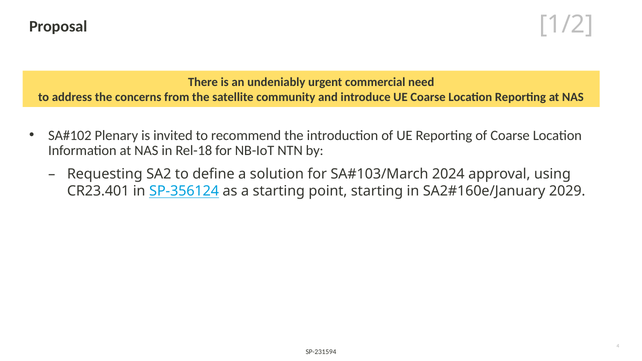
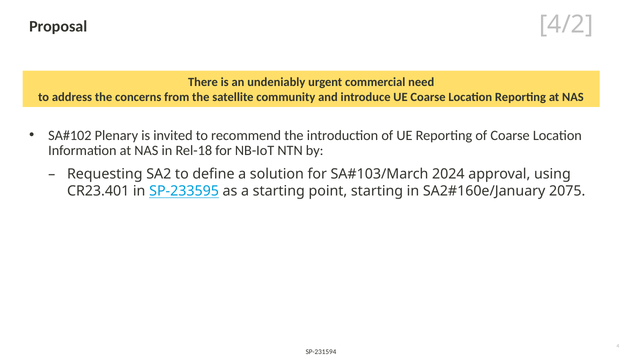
1/2: 1/2 -> 4/2
SP-356124: SP-356124 -> SP-233595
2029: 2029 -> 2075
